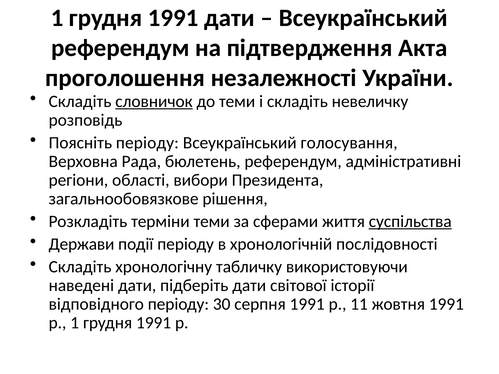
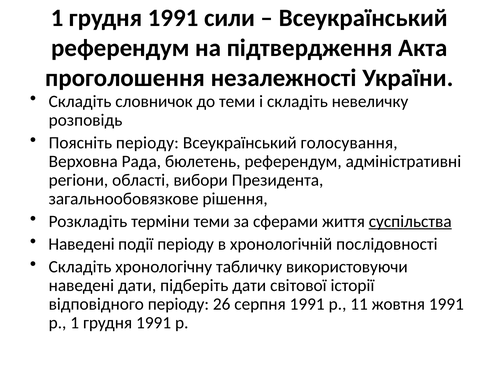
1991 дати: дати -> сили
словничок underline: present -> none
Держави at (82, 244): Держави -> Наведені
30: 30 -> 26
